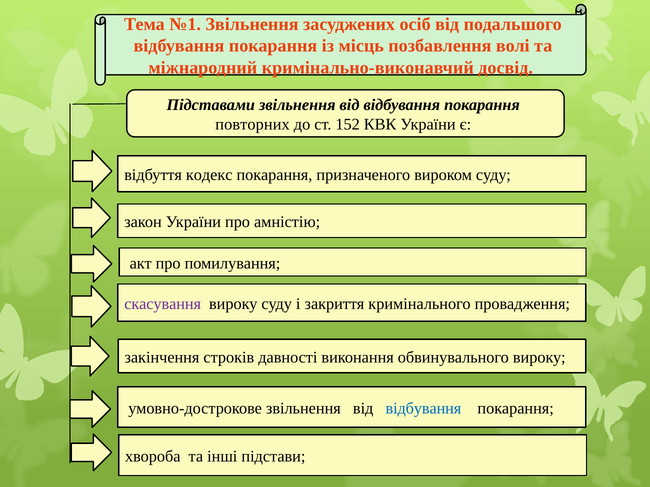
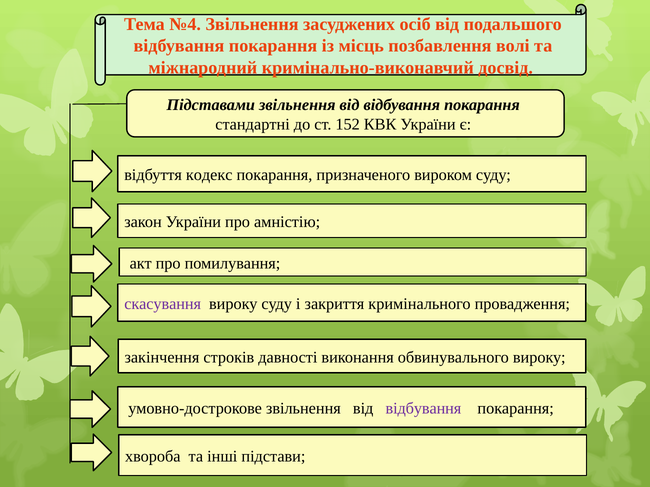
№1: №1 -> №4
повторних: повторних -> стандартні
відбування at (423, 409) colour: blue -> purple
